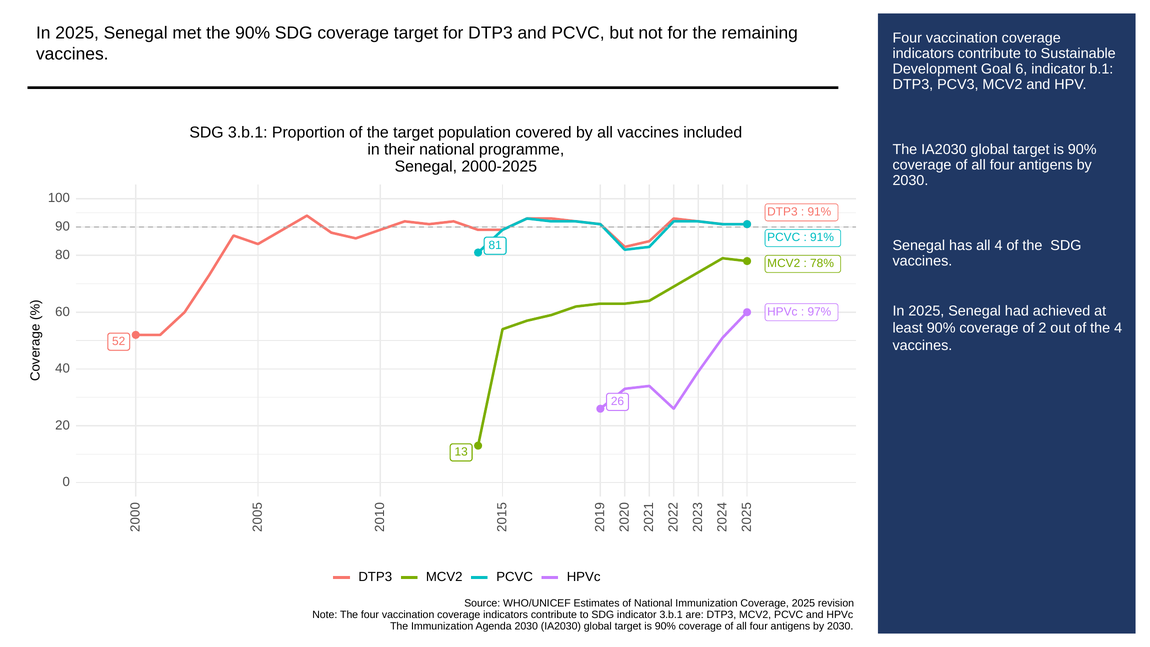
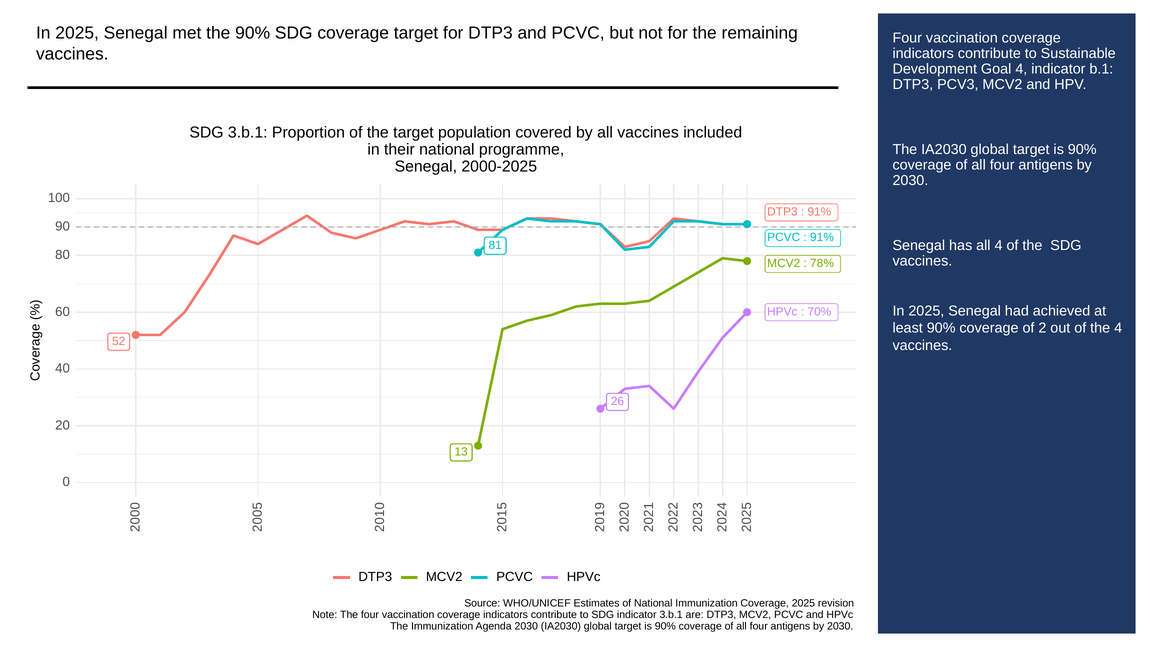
Goal 6: 6 -> 4
97%: 97% -> 70%
